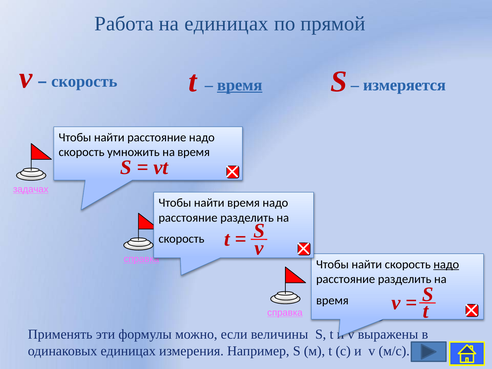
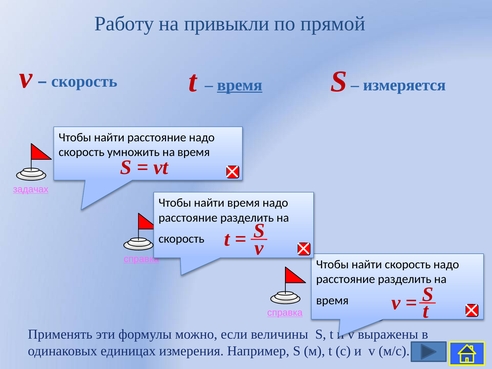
Работа: Работа -> Работу
на единицах: единицах -> привыкли
надо at (446, 264) underline: present -> none
